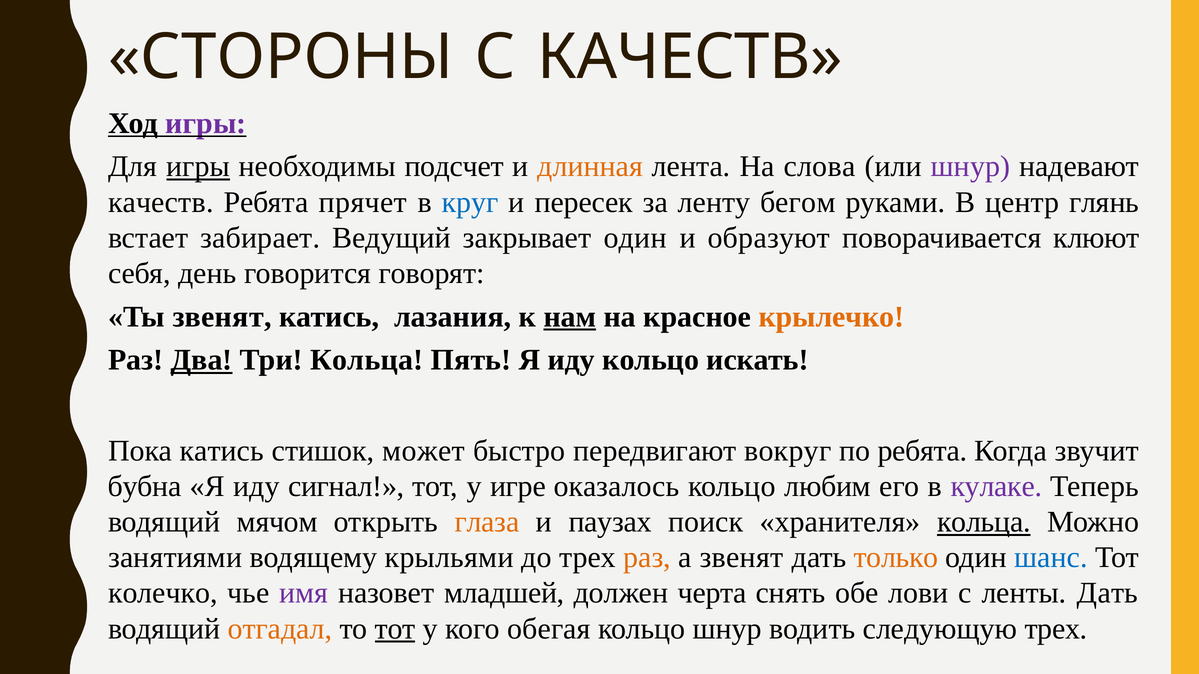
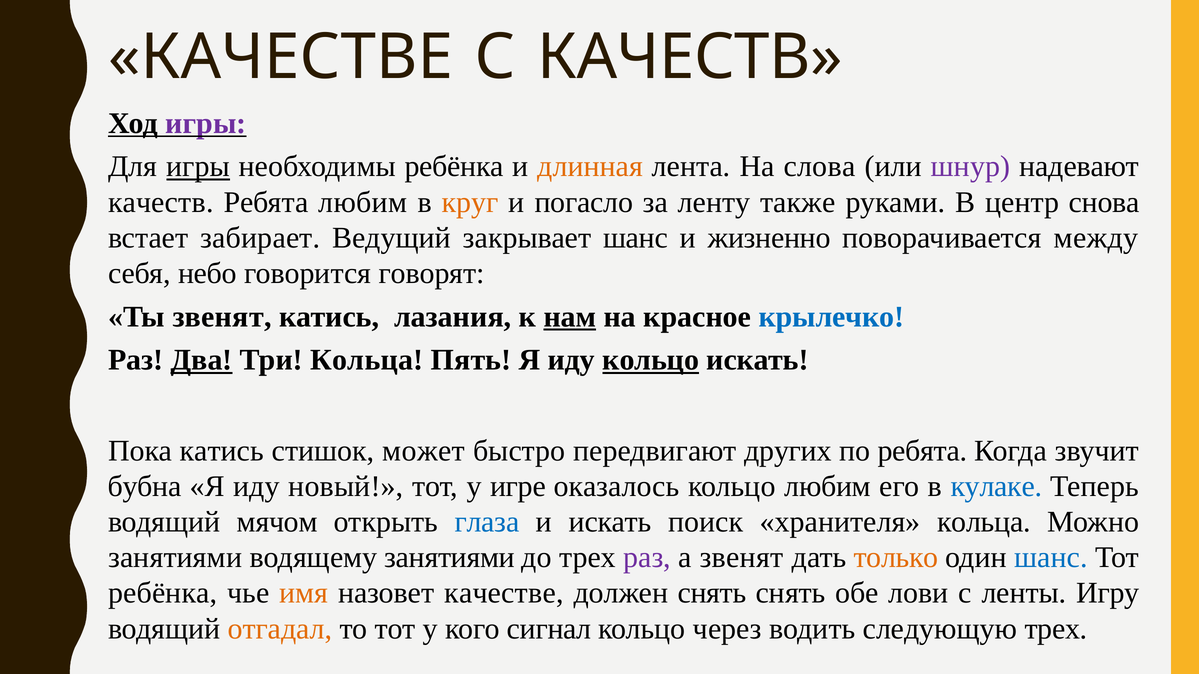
СТОРОНЫ at (281, 57): СТОРОНЫ -> КАЧЕСТВЕ
необходимы подсчет: подсчет -> ребёнка
Ребята прячет: прячет -> любим
круг colour: blue -> orange
пересек: пересек -> погасло
бегом: бегом -> также
глянь: глянь -> снова
закрывает один: один -> шанс
образуют: образуют -> жизненно
клюют: клюют -> между
день: день -> небо
крылечко colour: orange -> blue
кольцо at (651, 360) underline: none -> present
вокруг: вокруг -> других
сигнал: сигнал -> новый
кулаке colour: purple -> blue
глаза colour: orange -> blue
и паузах: паузах -> искать
кольца at (984, 522) underline: present -> none
водящему крыльями: крыльями -> занятиями
раз at (647, 558) colour: orange -> purple
колечко at (163, 593): колечко -> ребёнка
имя colour: purple -> orange
назовет младшей: младшей -> качестве
должен черта: черта -> снять
ленты Дать: Дать -> Игру
тот at (395, 629) underline: present -> none
обегая: обегая -> сигнал
кольцо шнур: шнур -> через
